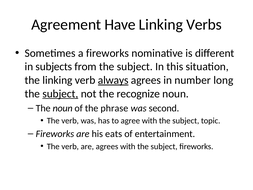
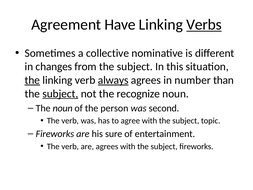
Verbs underline: none -> present
a fireworks: fireworks -> collective
subjects: subjects -> changes
the at (32, 80) underline: none -> present
long: long -> than
phrase: phrase -> person
eats: eats -> sure
